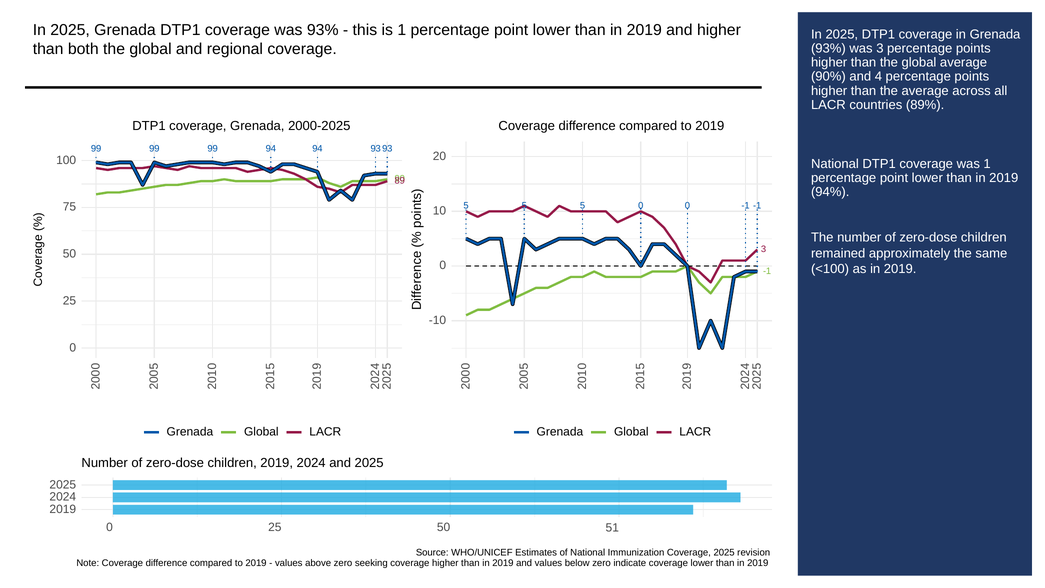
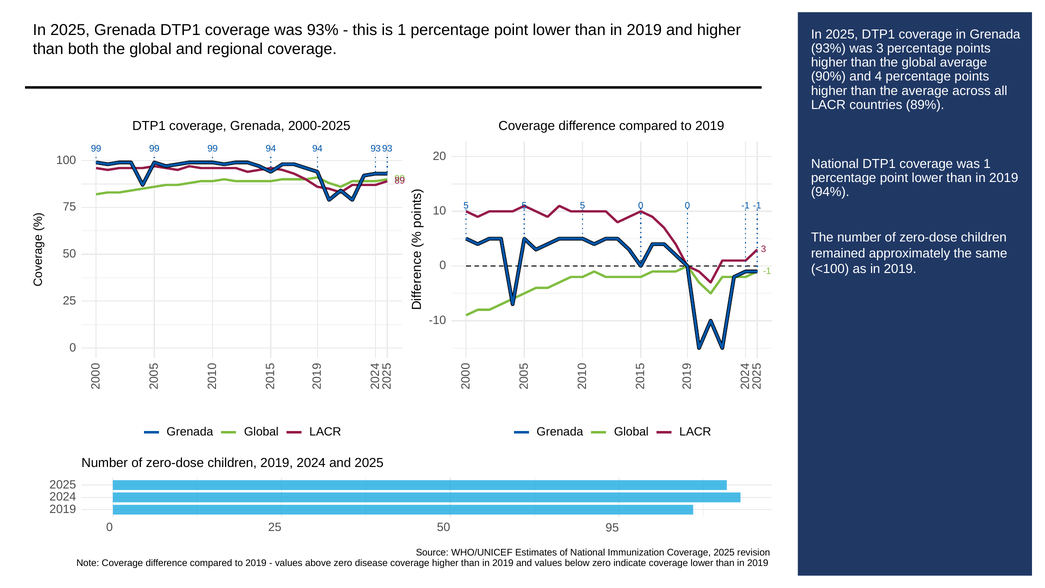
51: 51 -> 95
seeking: seeking -> disease
